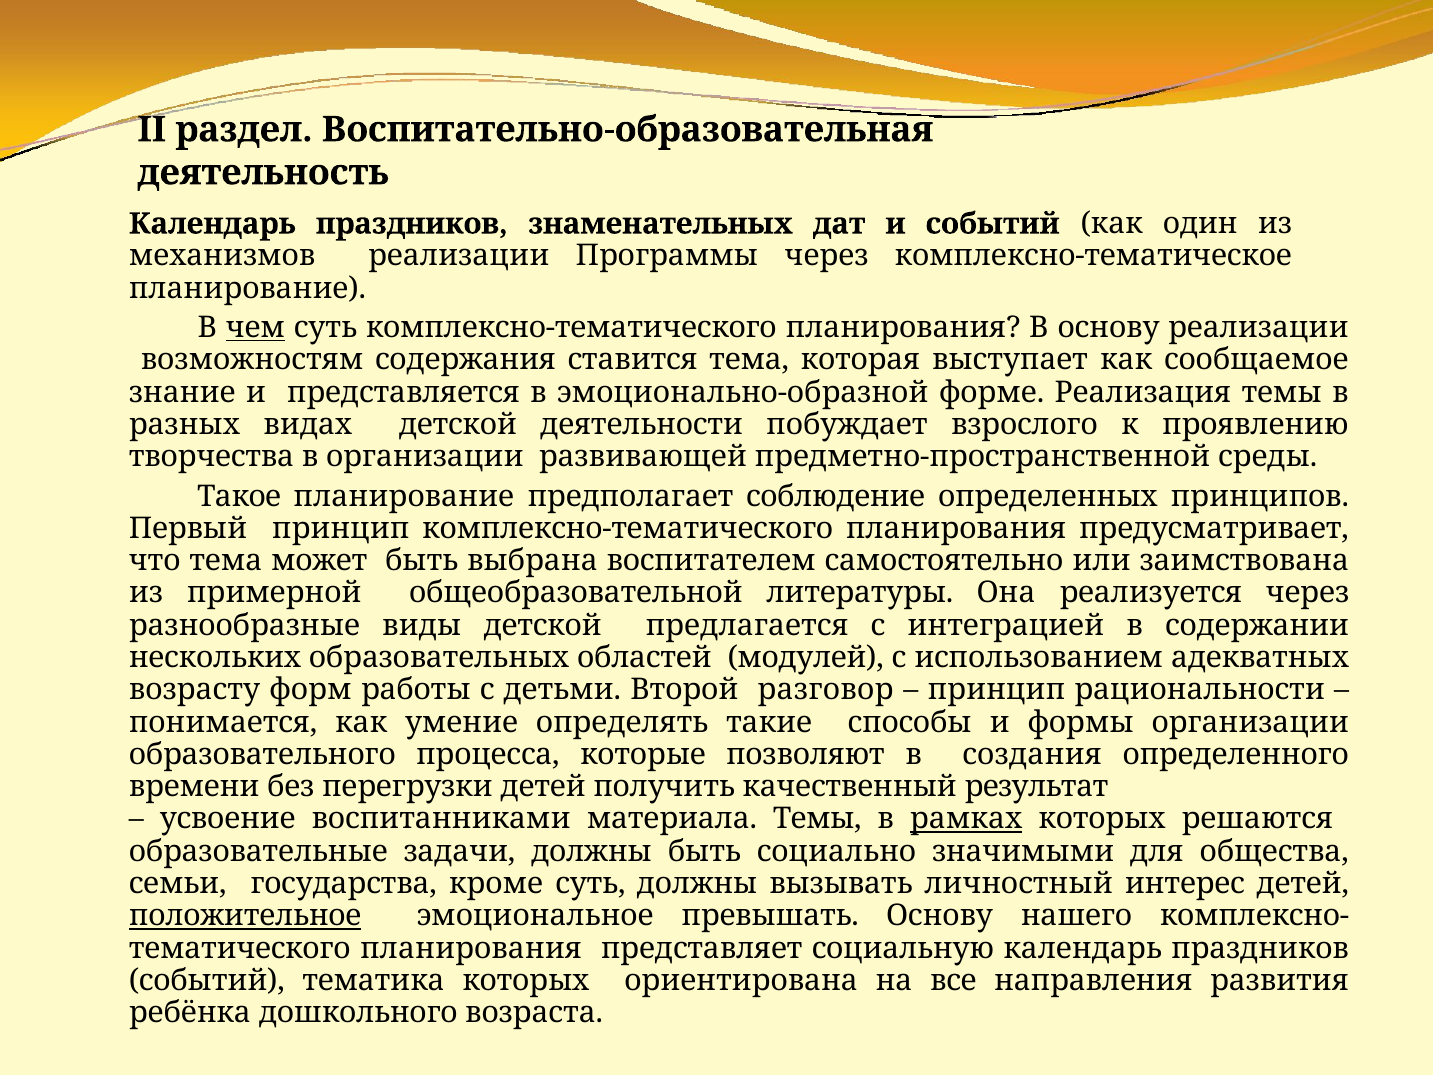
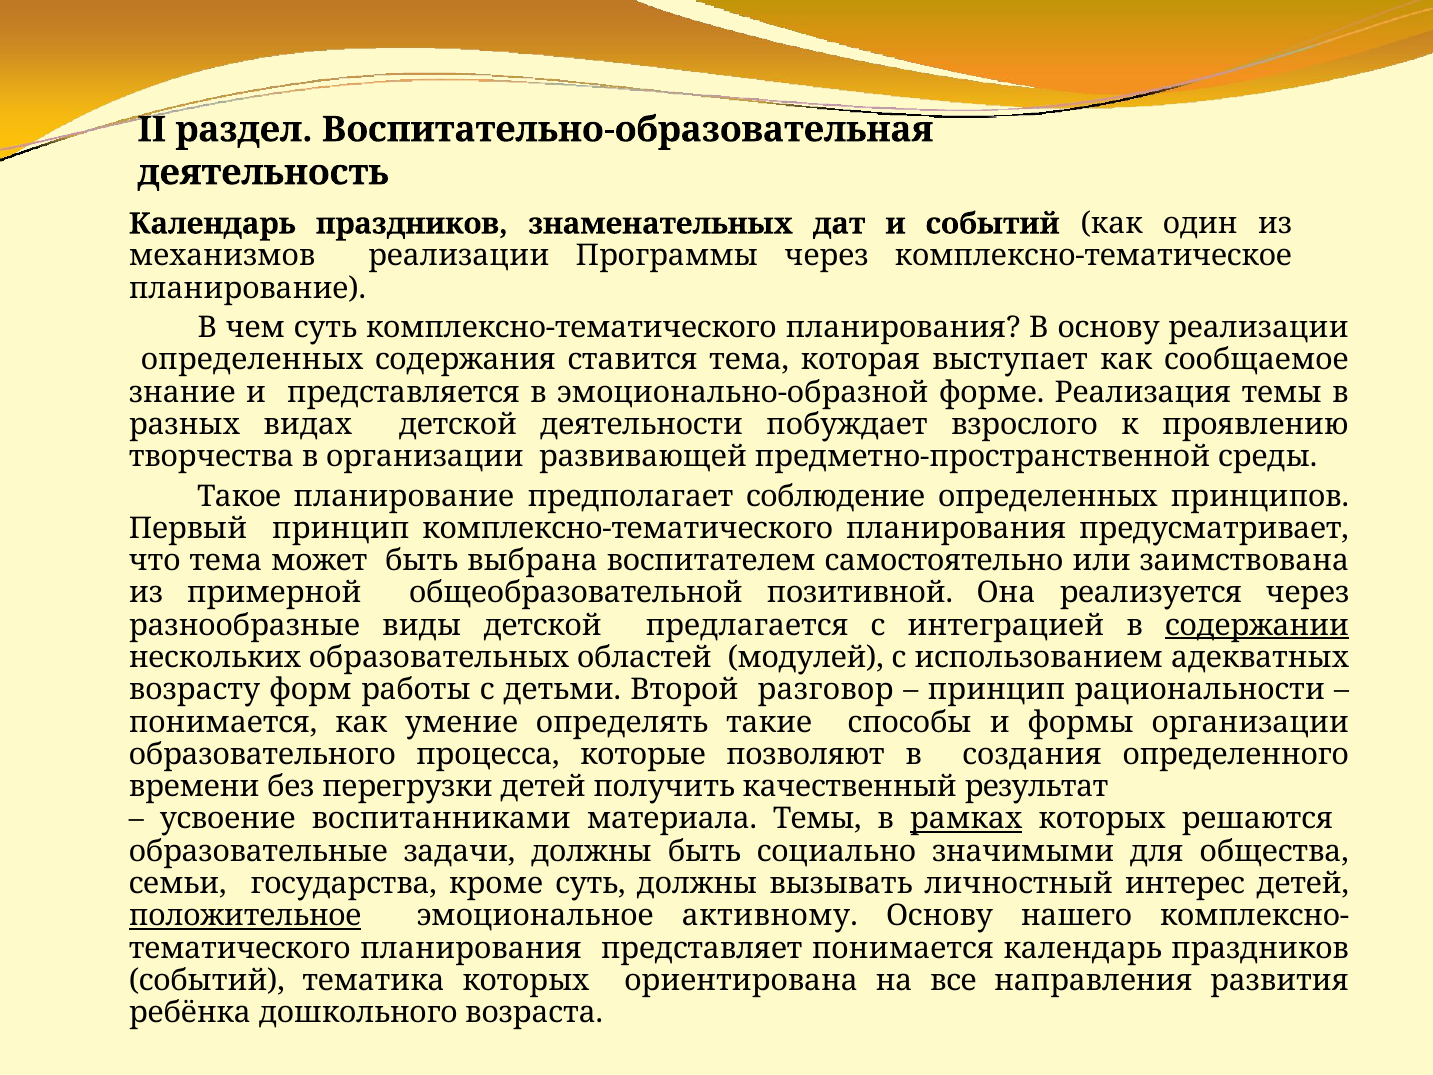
чем underline: present -> none
возможностям at (252, 360): возможностям -> определенных
литературы: литературы -> позитивной
содержании underline: none -> present
превышать: превышать -> активному
представляет социальную: социальную -> понимается
